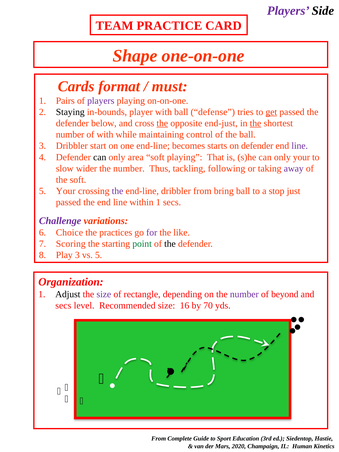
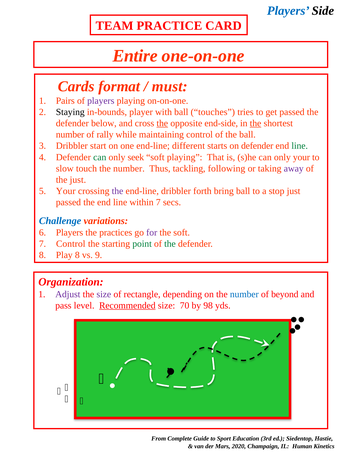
Players at (288, 11) colour: purple -> blue
Shape: Shape -> Entire
defense: defense -> touches
get underline: present -> none
end-just: end-just -> end-side
of with: with -> rally
becomes: becomes -> different
line at (300, 146) colour: purple -> green
can at (100, 157) colour: black -> green
area: area -> seek
wider: wider -> touch
the soft: soft -> just
dribbler from: from -> forth
within 1: 1 -> 7
Challenge colour: purple -> blue
Choice at (69, 233): Choice -> Players
the like: like -> soft
Scoring at (71, 244): Scoring -> Control
the at (170, 244) colour: black -> green
Play 3: 3 -> 8
vs 5: 5 -> 9
Adjust colour: black -> purple
number at (244, 294) colour: purple -> blue
secs at (63, 306): secs -> pass
Recommended underline: none -> present
16: 16 -> 70
70: 70 -> 98
